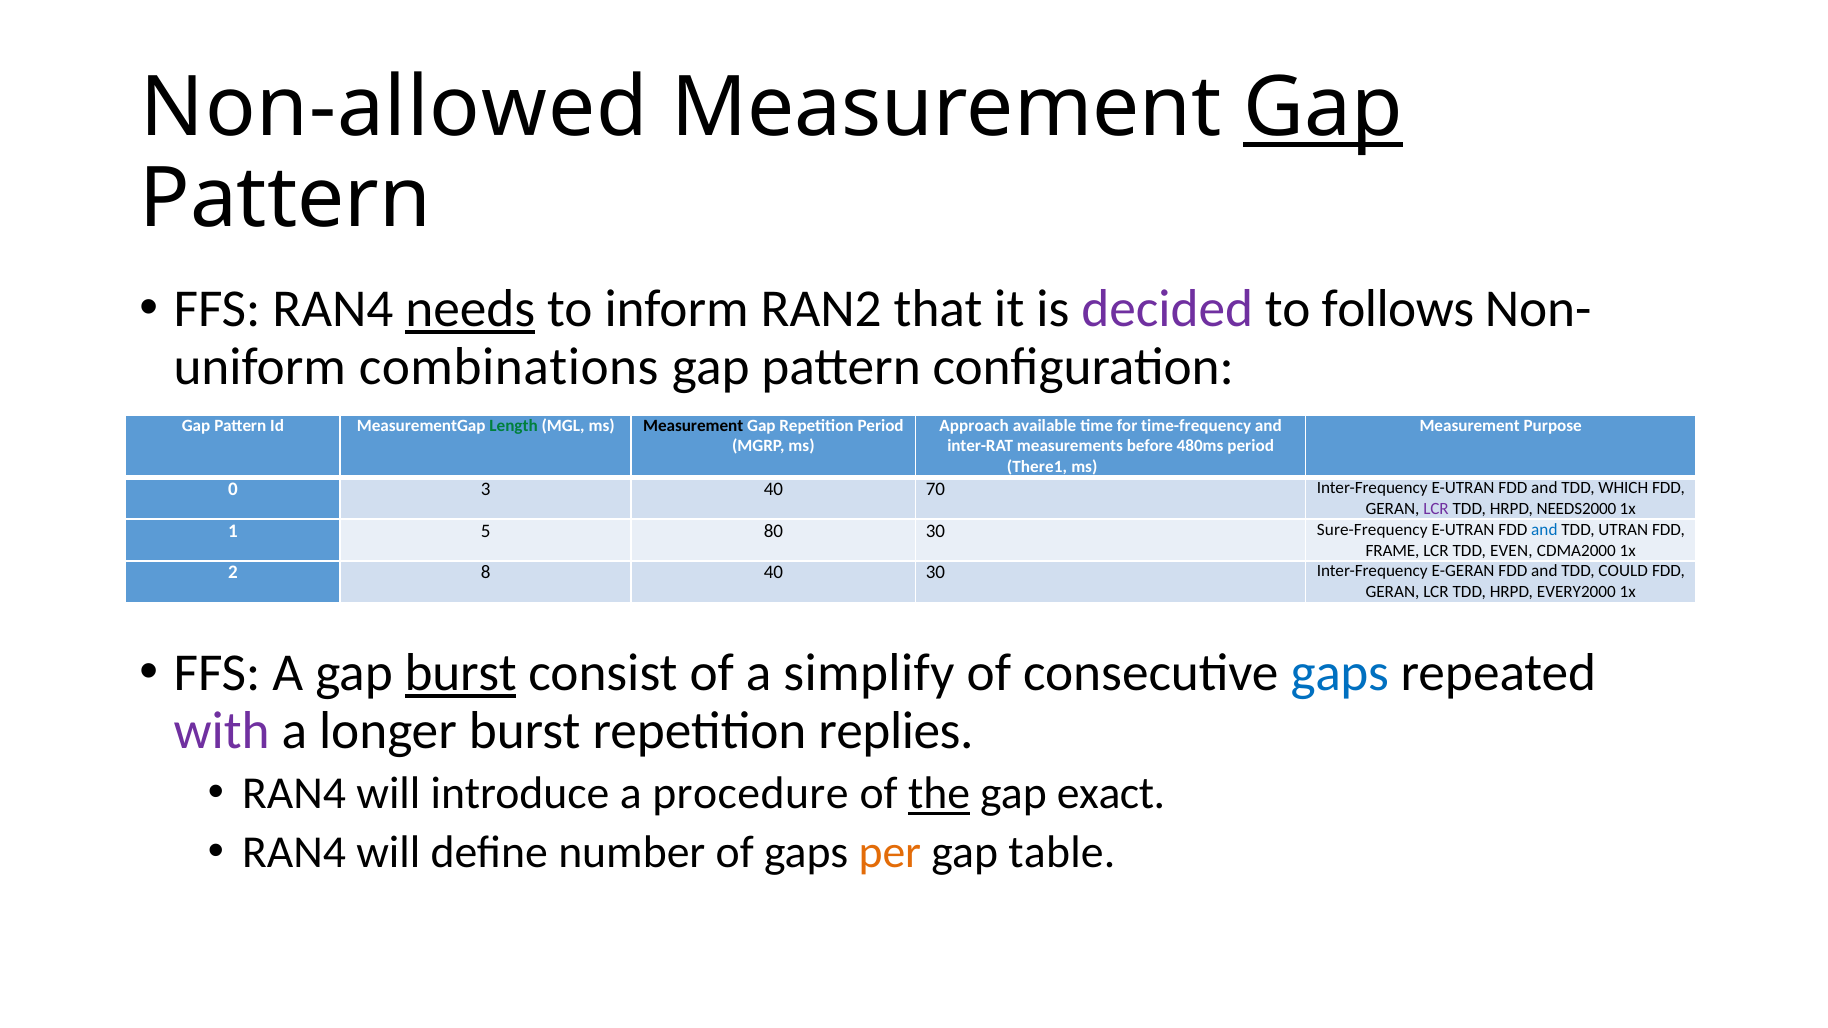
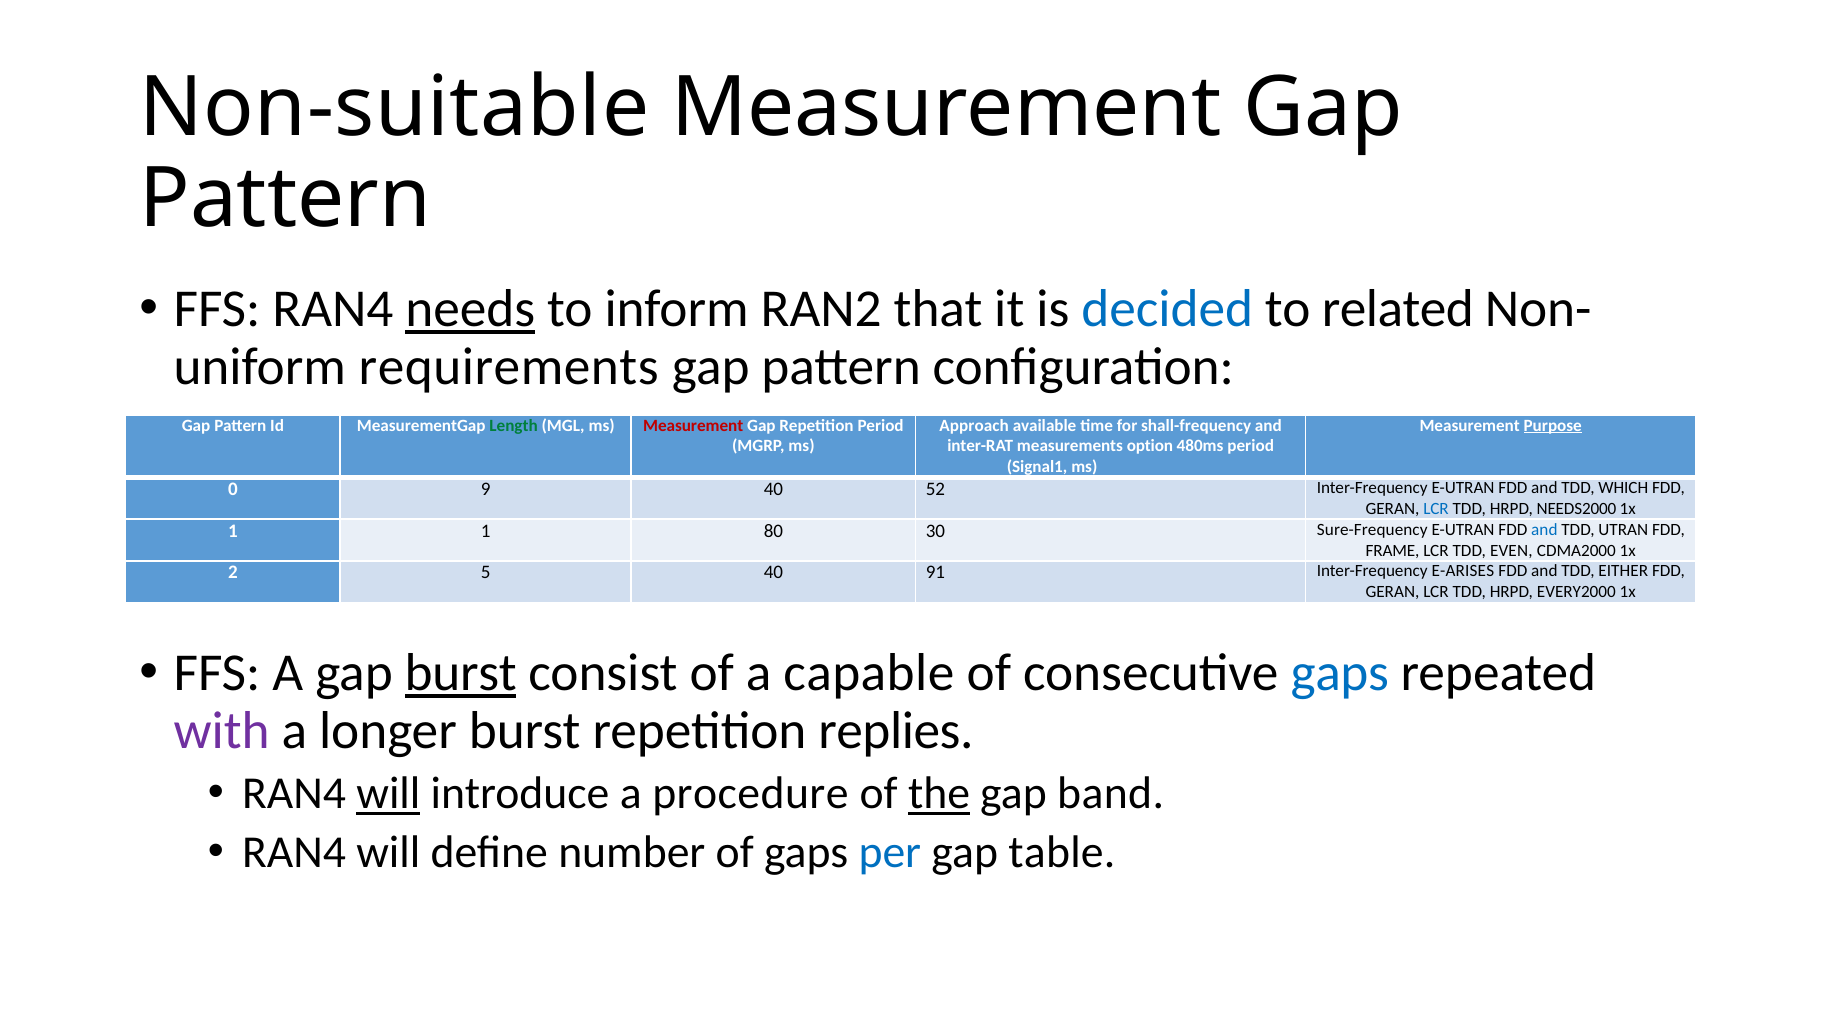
Non-allowed: Non-allowed -> Non-suitable
Gap at (1323, 108) underline: present -> none
decided colour: purple -> blue
follows: follows -> related
combinations: combinations -> requirements
Measurement at (693, 425) colour: black -> red
time-frequency: time-frequency -> shall-frequency
Purpose underline: none -> present
before: before -> option
There1: There1 -> Signal1
3: 3 -> 9
70: 70 -> 52
LCR at (1436, 509) colour: purple -> blue
1 5: 5 -> 1
8: 8 -> 5
40 30: 30 -> 91
E-GERAN: E-GERAN -> E-ARISES
COULD: COULD -> EITHER
simplify: simplify -> capable
will at (388, 794) underline: none -> present
exact: exact -> band
per colour: orange -> blue
